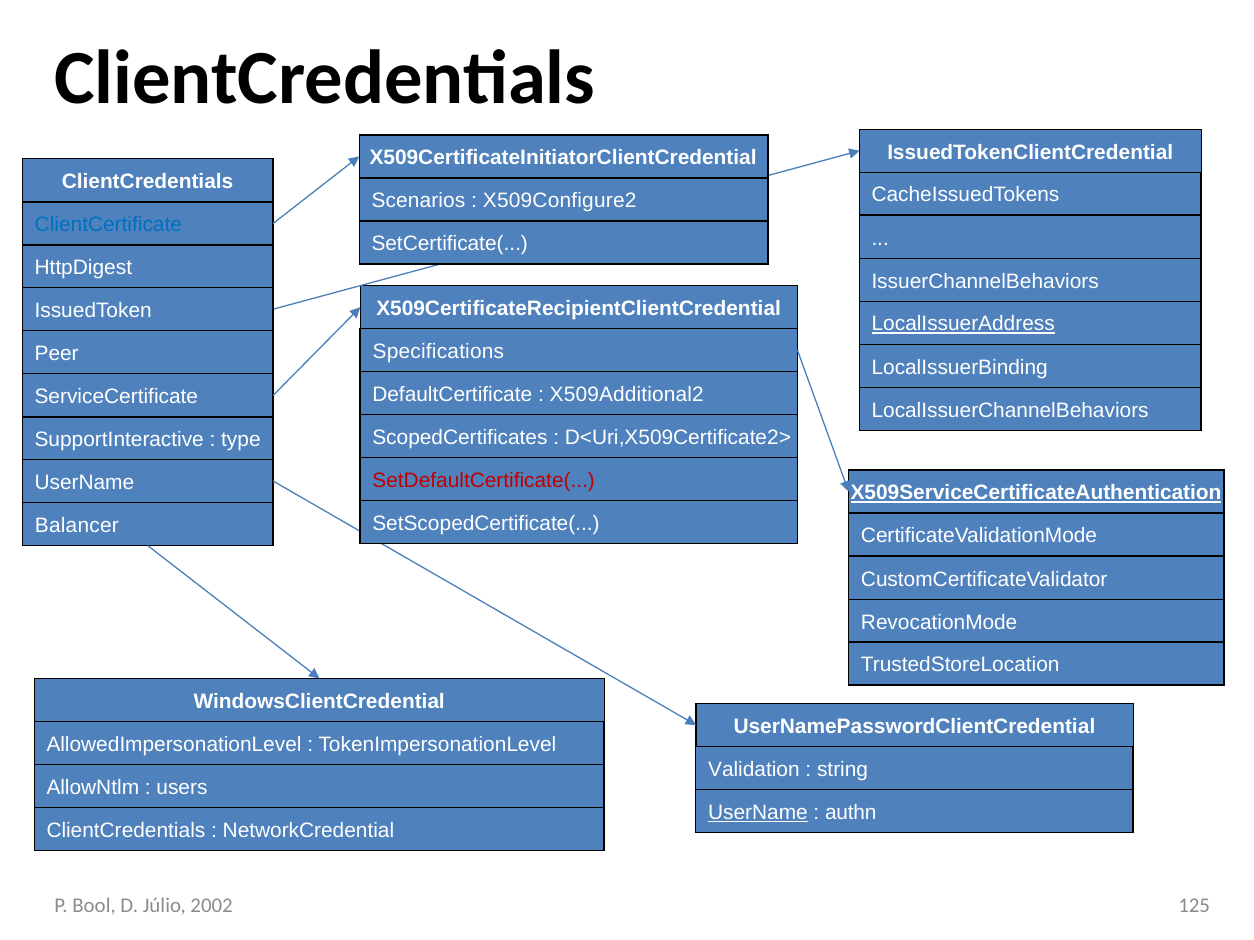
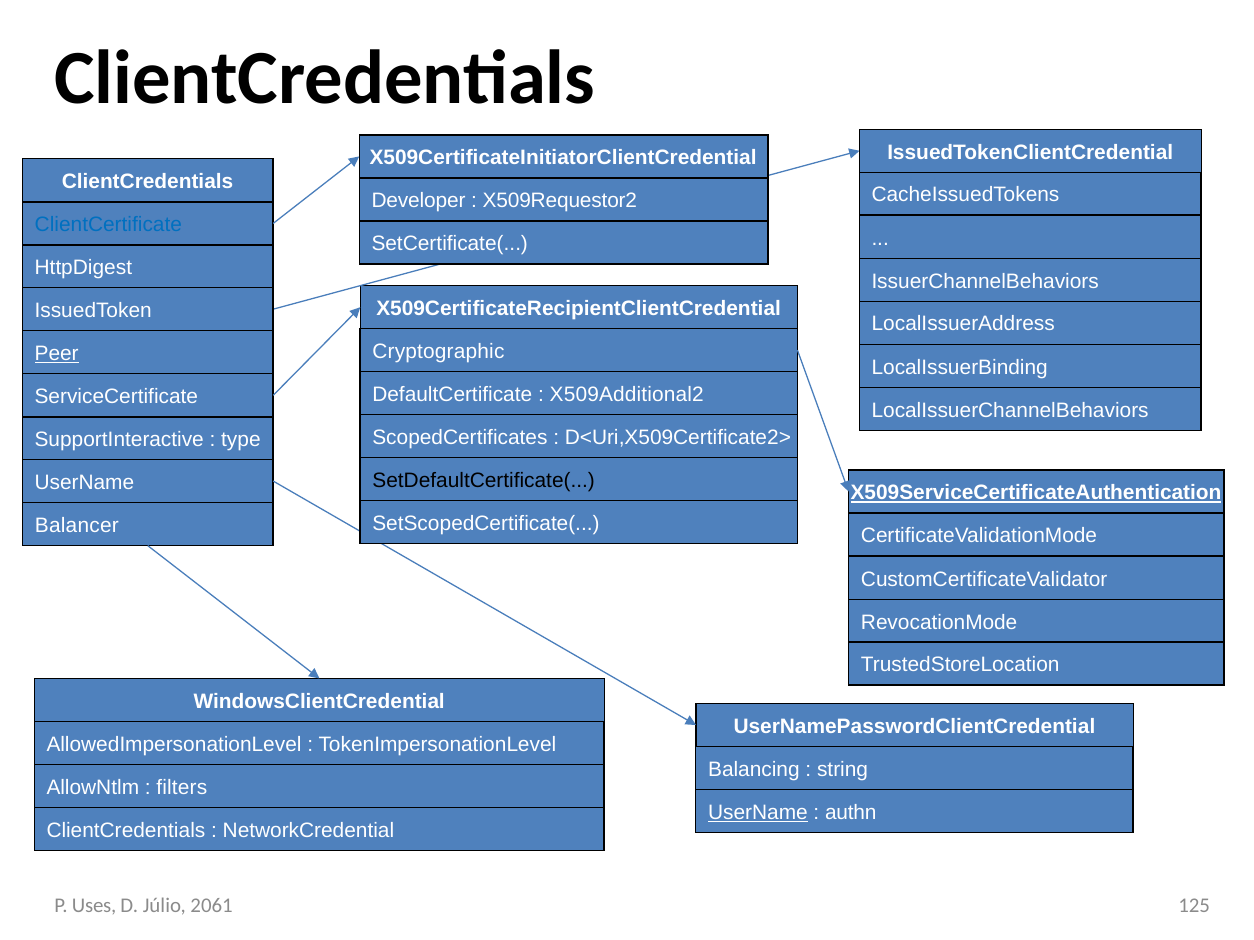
Scenarios: Scenarios -> Developer
X509Configure2: X509Configure2 -> X509Requestor2
LocalIssuerAddress underline: present -> none
Specifications: Specifications -> Cryptographic
Peer underline: none -> present
SetDefaultCertificate( colour: red -> black
Validation: Validation -> Balancing
users: users -> filters
Bool: Bool -> Uses
2002: 2002 -> 2061
